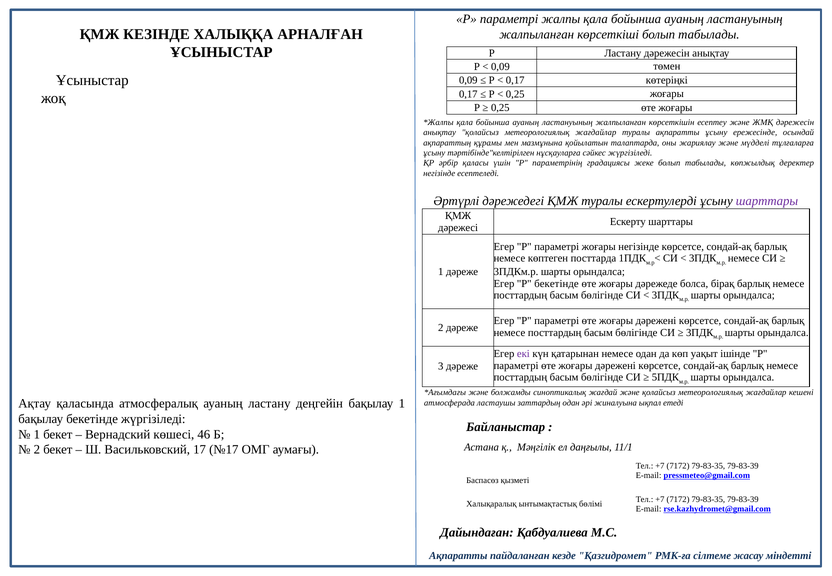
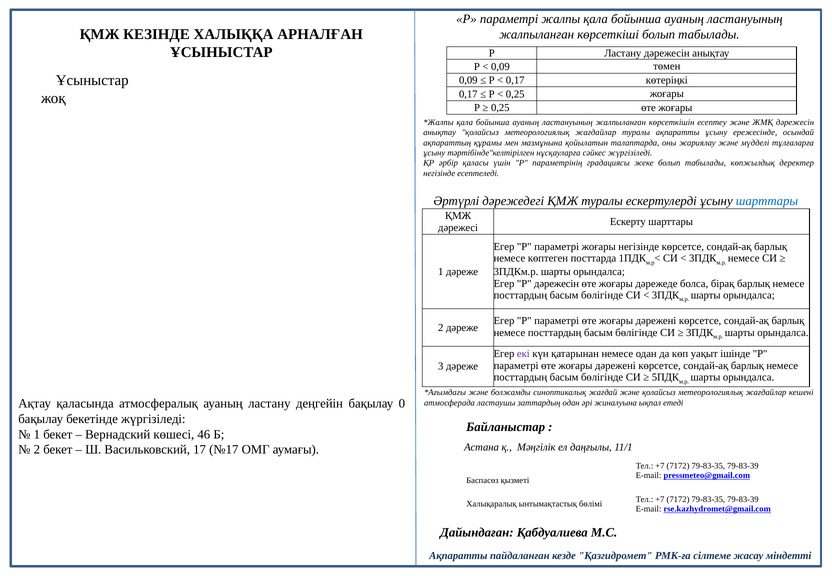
шарттары at (767, 201) colour: purple -> blue
P бекетінде: бекетінде -> дәрежесін
бақылау 1: 1 -> 0
